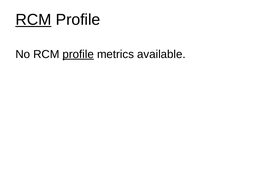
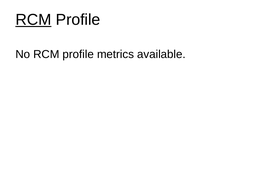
profile at (78, 54) underline: present -> none
